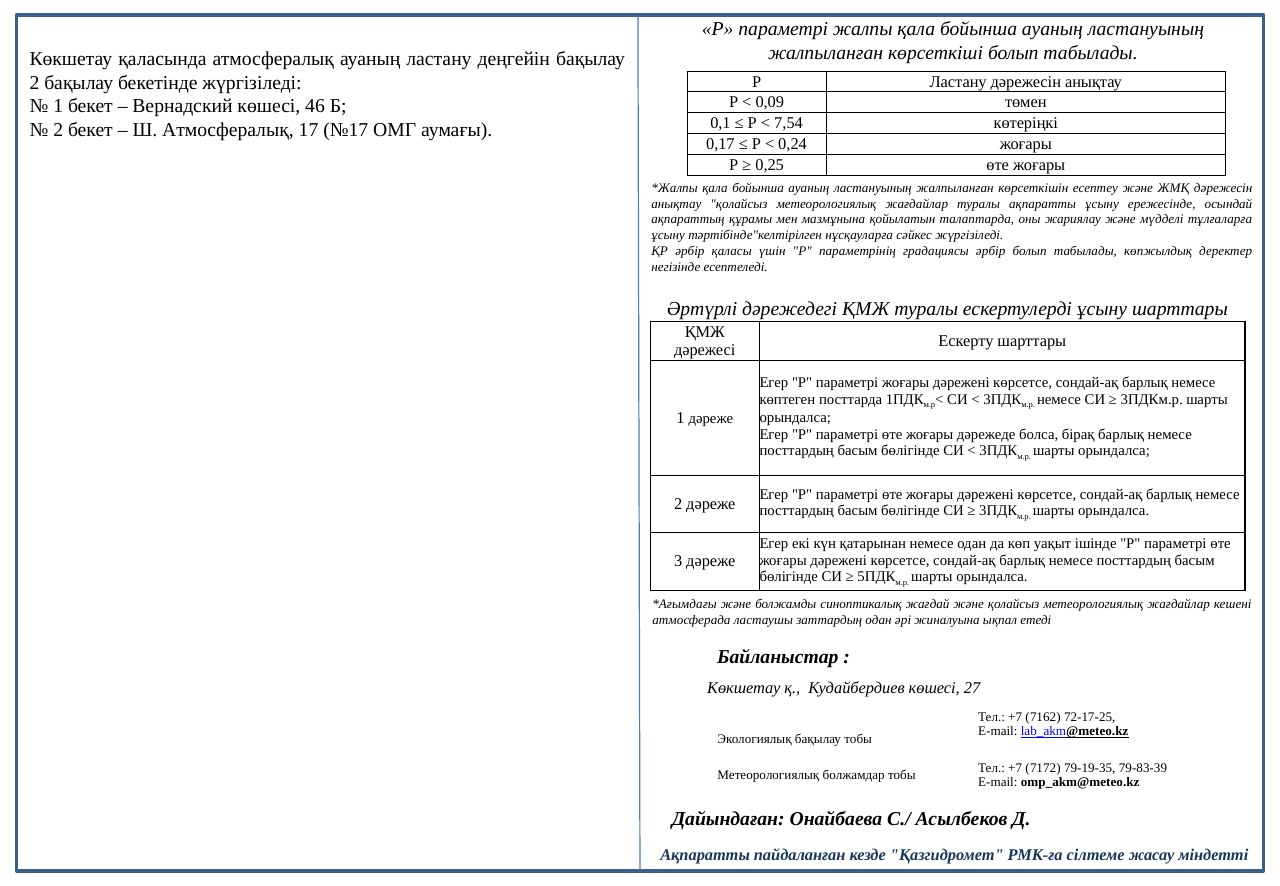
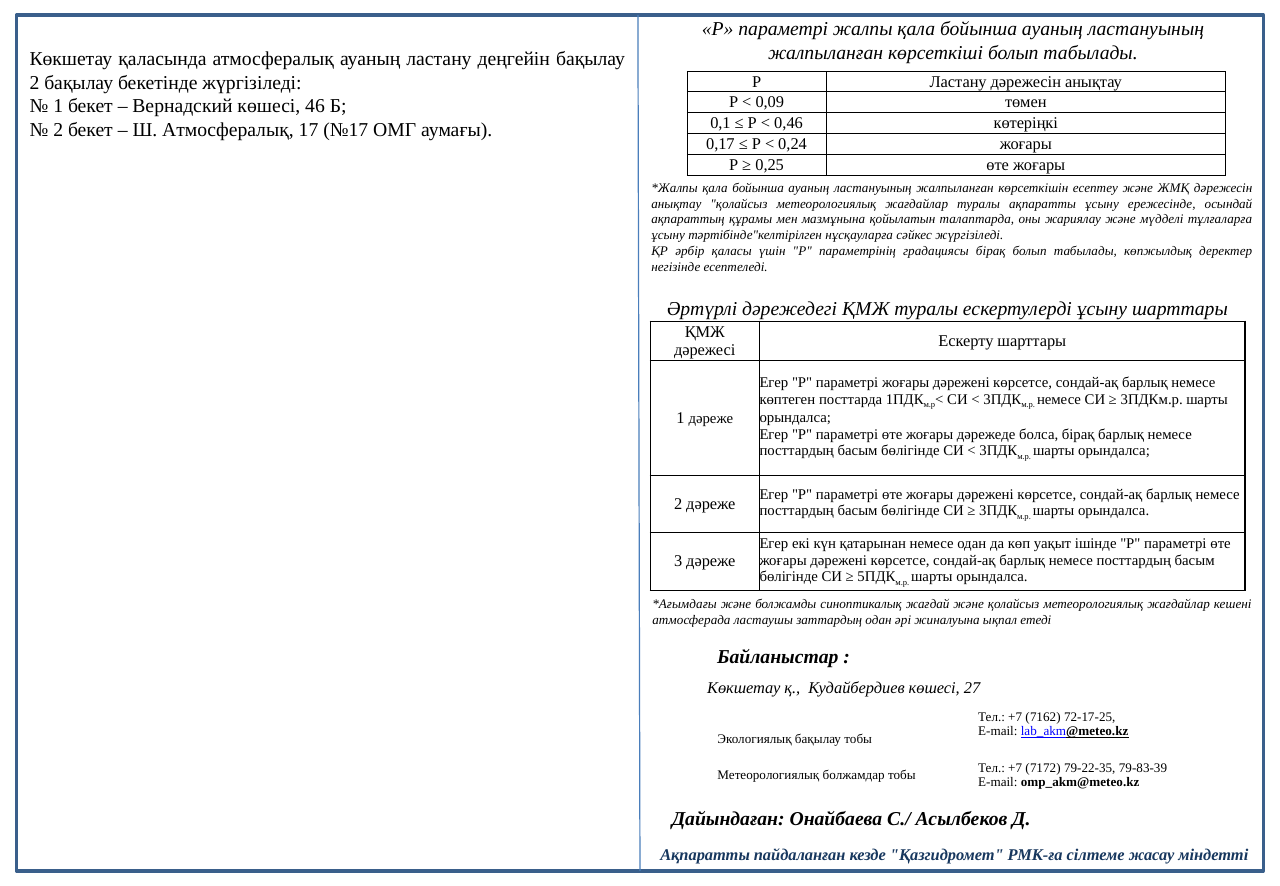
7,54: 7,54 -> 0,46
градациясы әрбір: әрбір -> бірақ
79-19-35: 79-19-35 -> 79-22-35
